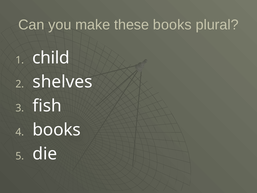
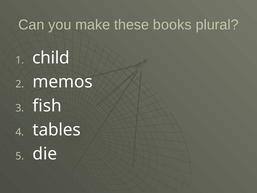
shelves: shelves -> memos
books at (57, 130): books -> tables
